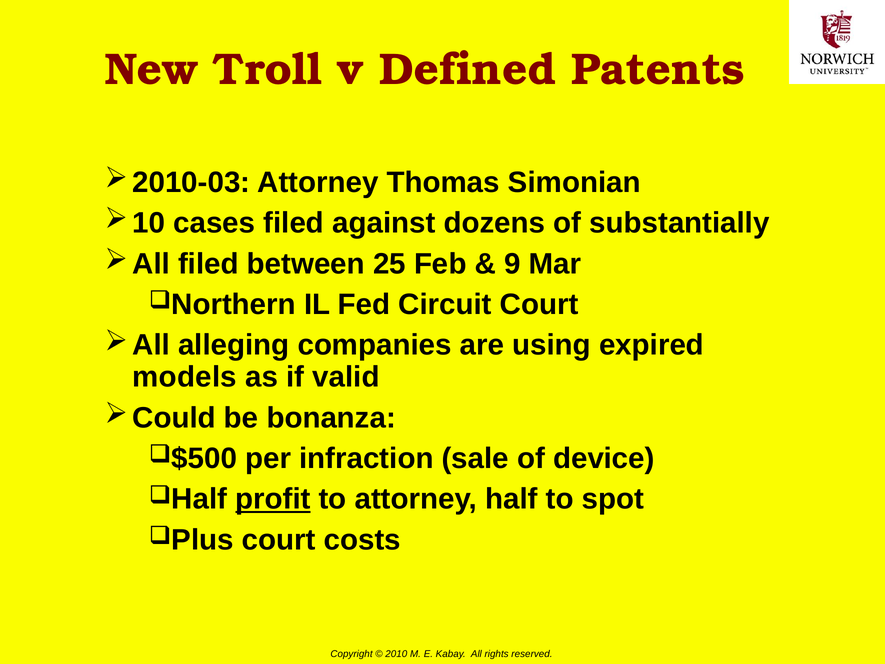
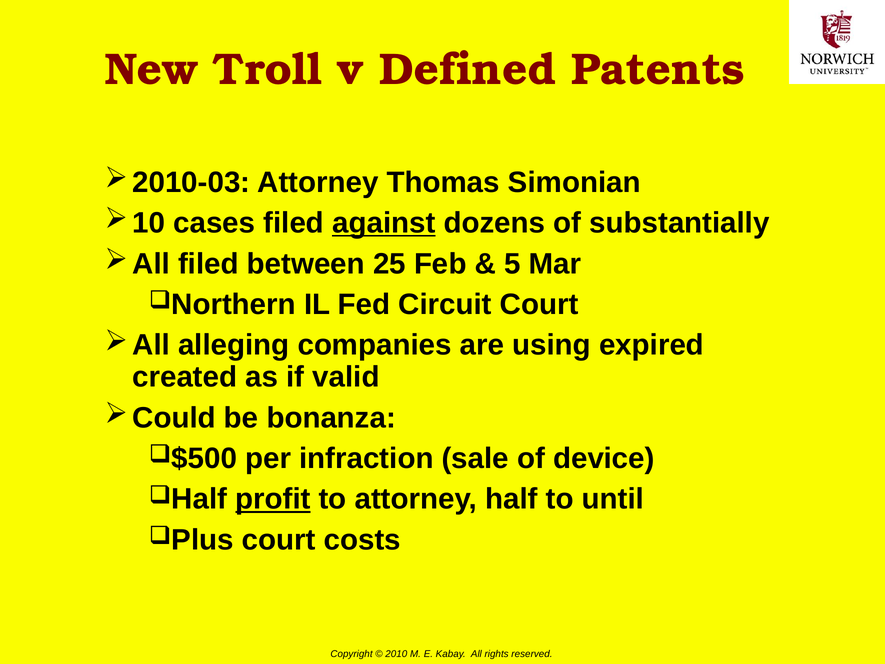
against underline: none -> present
9: 9 -> 5
models: models -> created
spot: spot -> until
